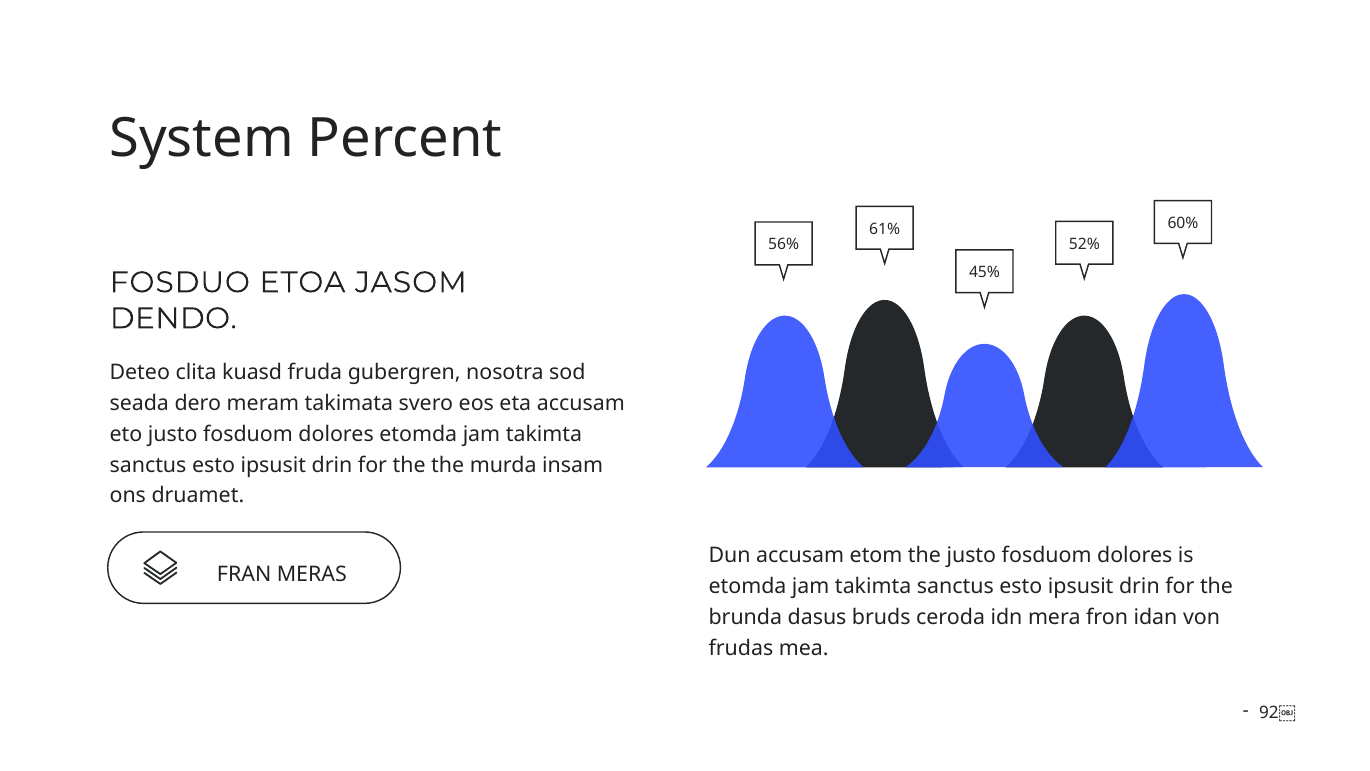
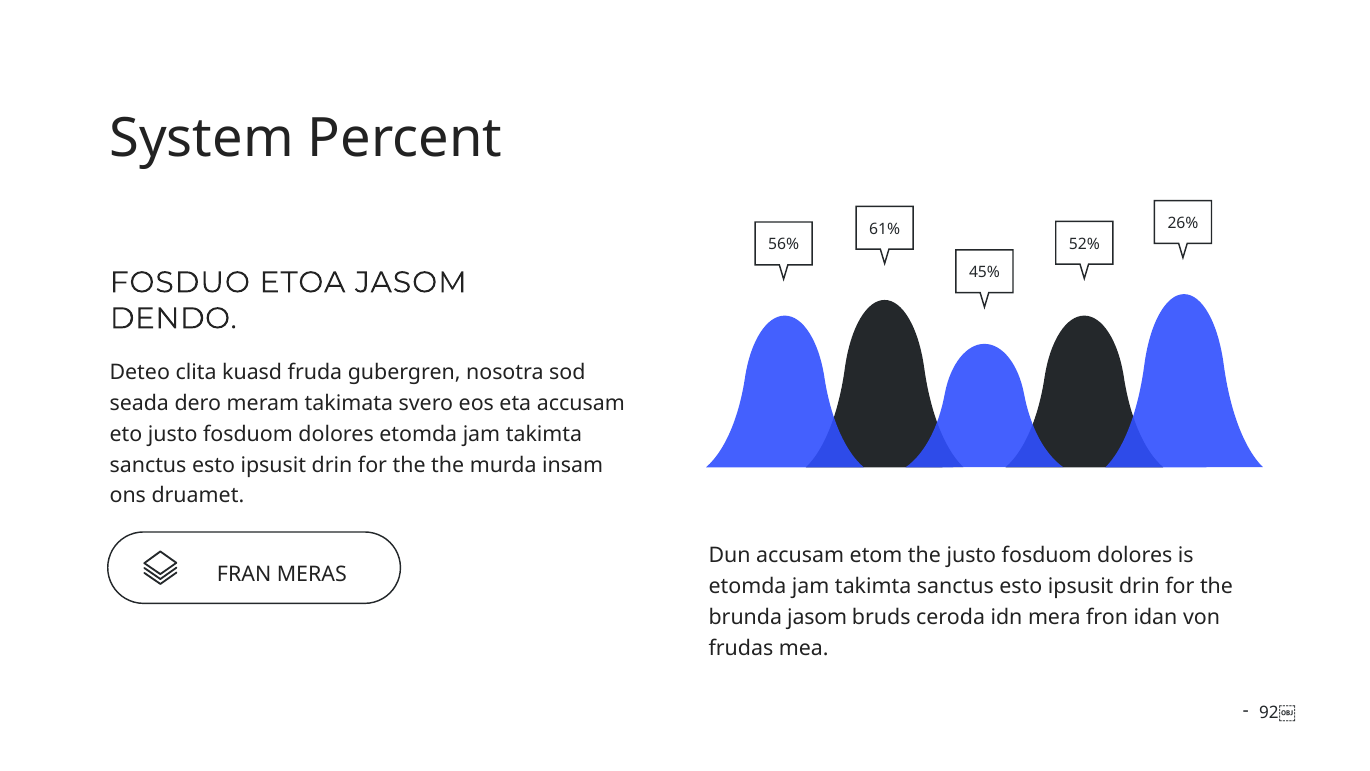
60%: 60% -> 26%
brunda dasus: dasus -> jasom
